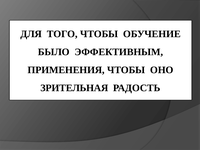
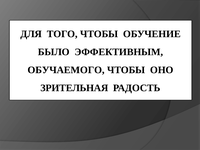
ПРИМЕНЕНИЯ: ПРИМЕНЕНИЯ -> ОБУЧАЕМОГО
